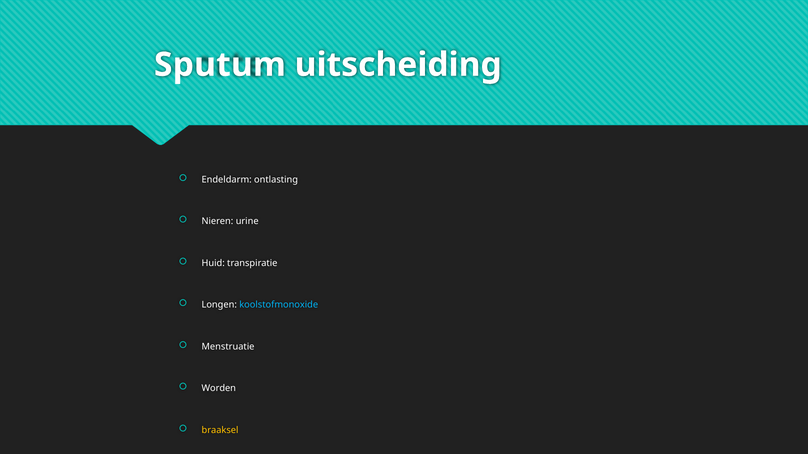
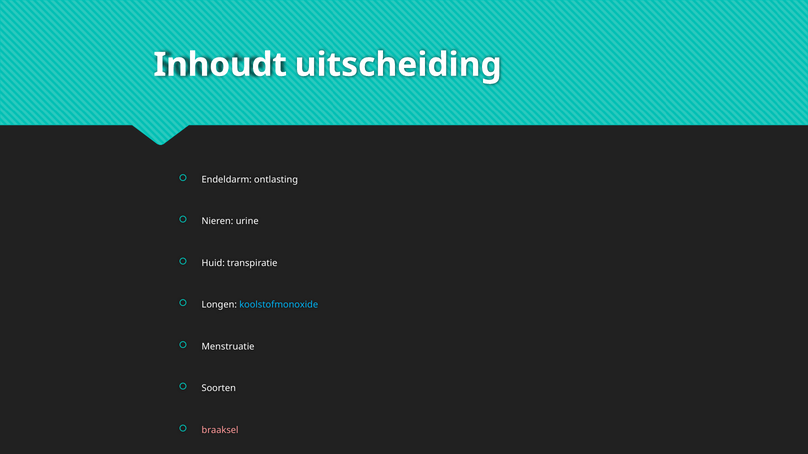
Sputum: Sputum -> Inhoudt
Worden: Worden -> Soorten
braaksel colour: yellow -> pink
